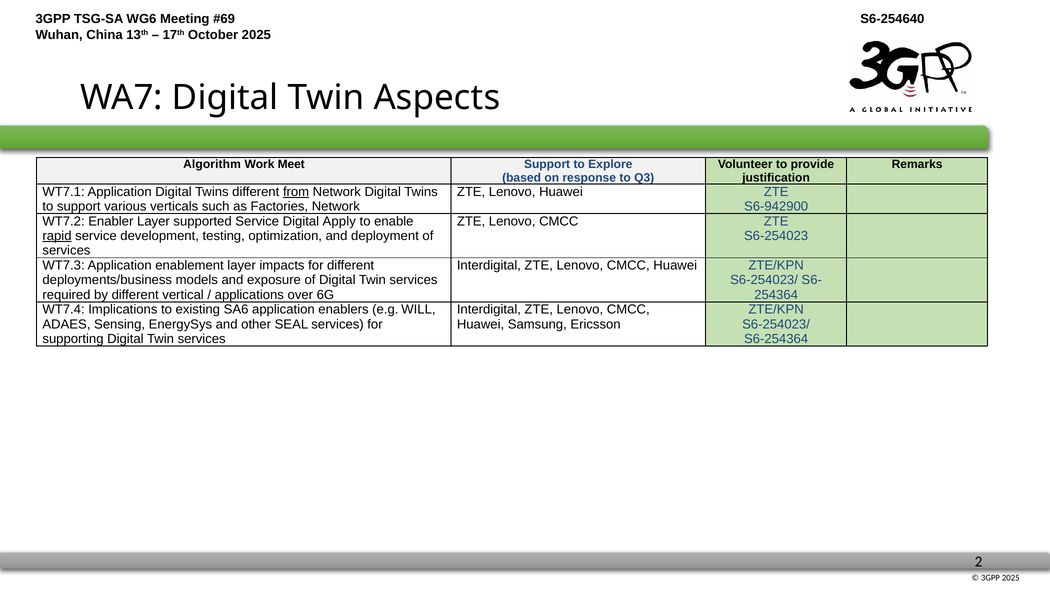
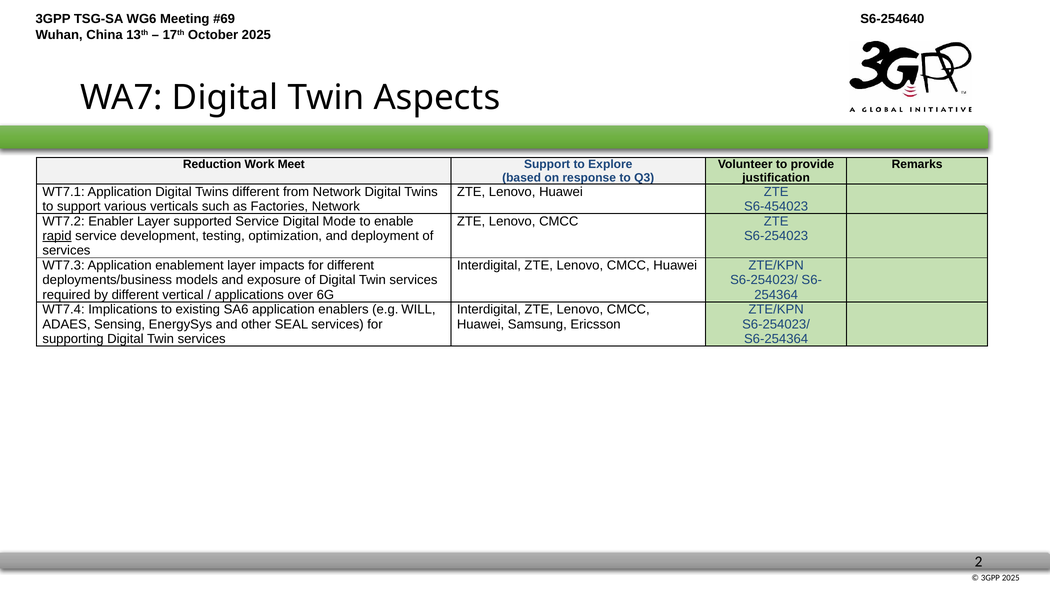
Algorithm: Algorithm -> Reduction
from underline: present -> none
S6-942900: S6-942900 -> S6-454023
Apply: Apply -> Mode
